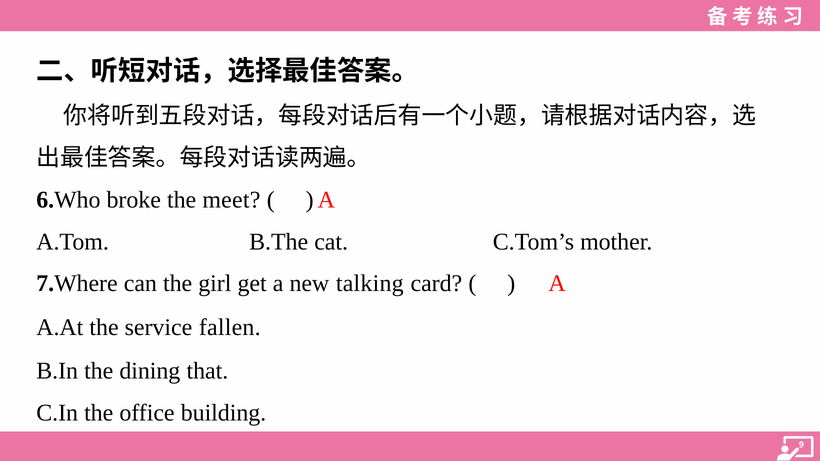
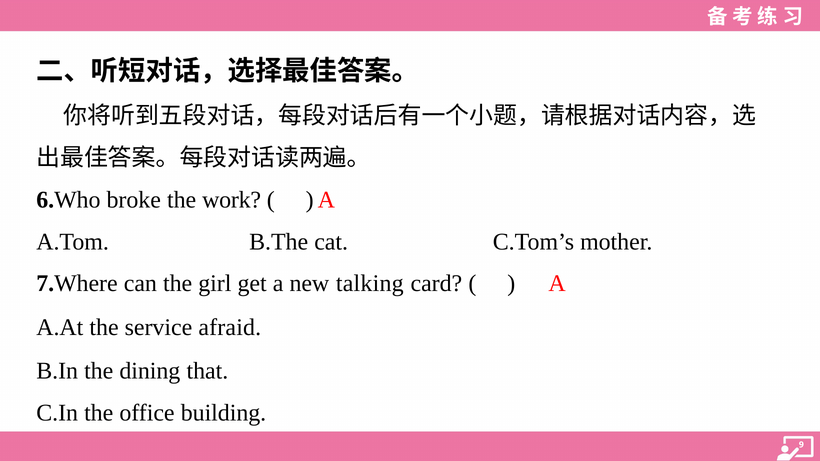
meet: meet -> work
fallen: fallen -> afraid
